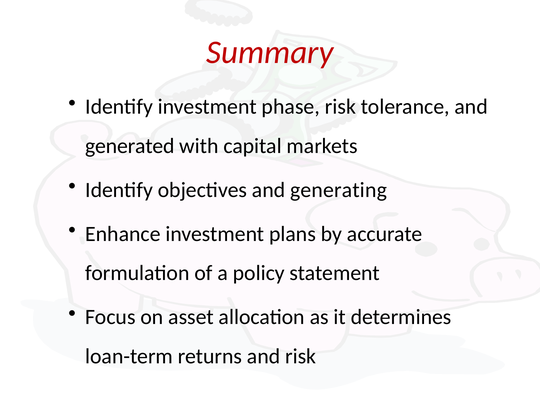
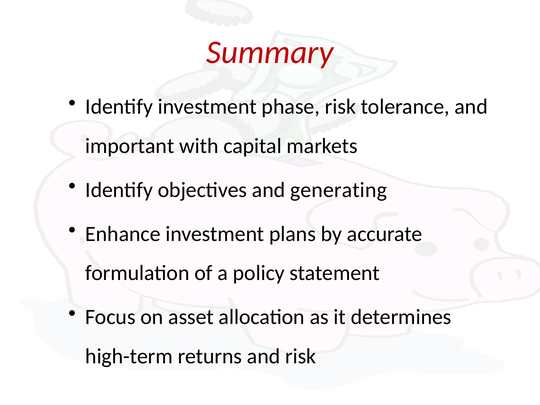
generated: generated -> important
loan-term: loan-term -> high-term
